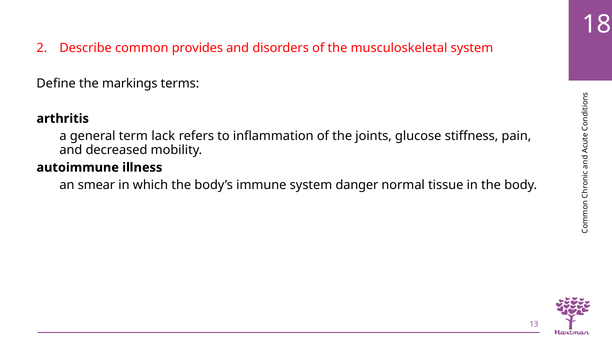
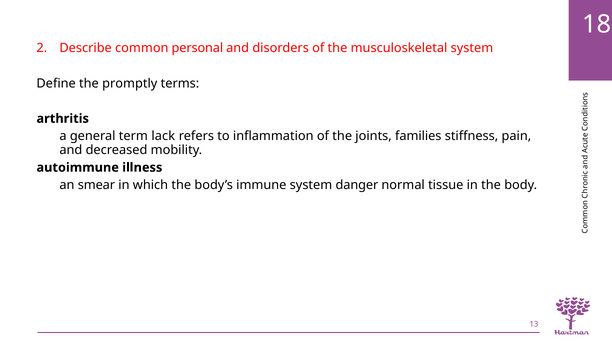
provides: provides -> personal
markings: markings -> promptly
glucose: glucose -> families
